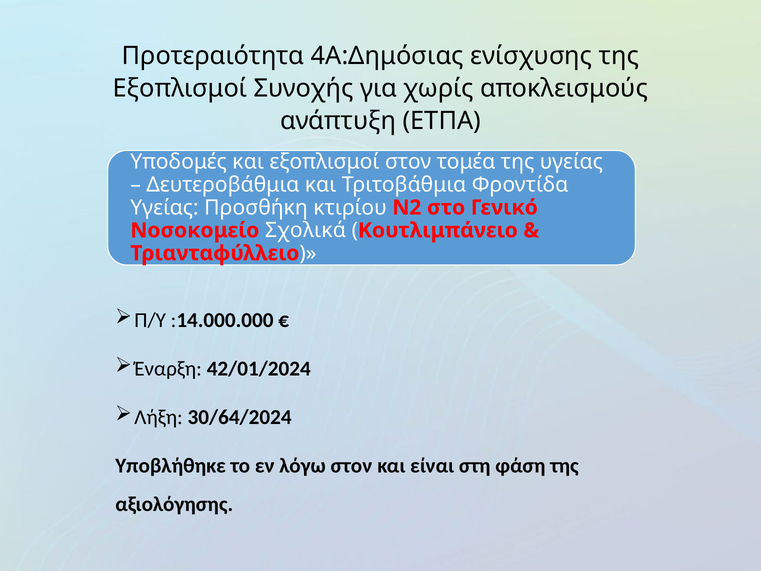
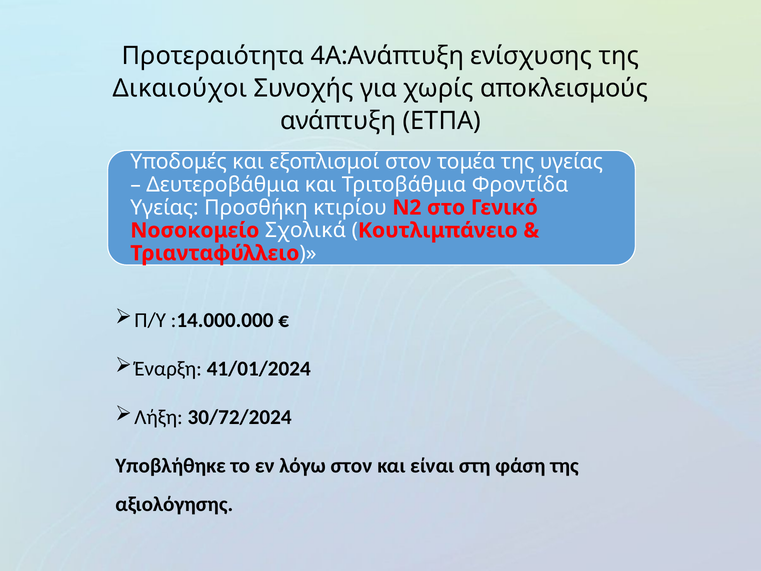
4Α:Δημόσιας: 4Α:Δημόσιας -> 4Α:Ανάπτυξη
Εξοπλισμοί at (180, 88): Εξοπλισμοί -> Δικαιούχοι
42/01/2024: 42/01/2024 -> 41/01/2024
30/64/2024: 30/64/2024 -> 30/72/2024
